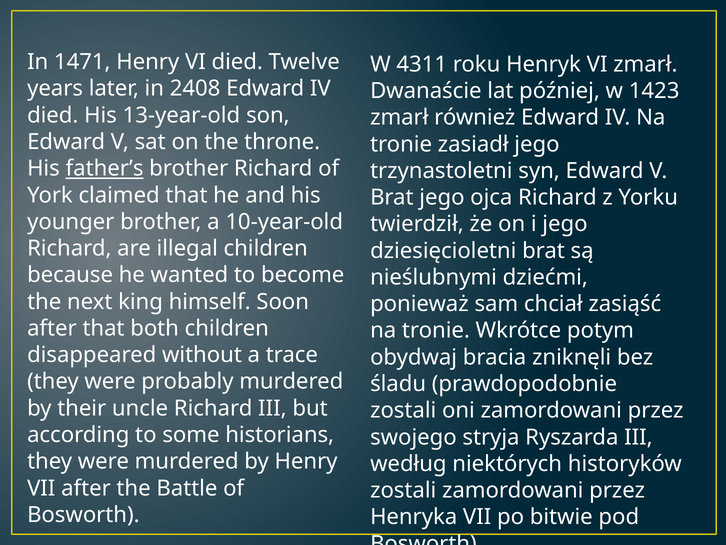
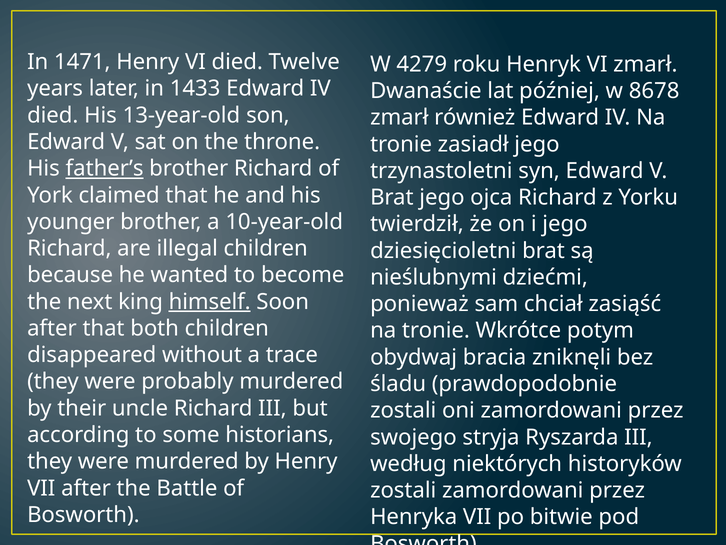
4311: 4311 -> 4279
2408: 2408 -> 1433
1423: 1423 -> 8678
himself underline: none -> present
